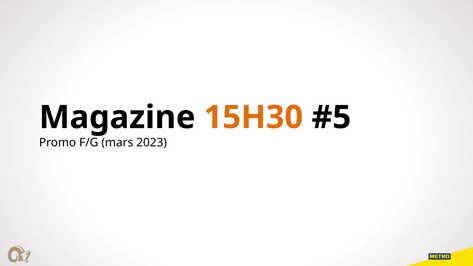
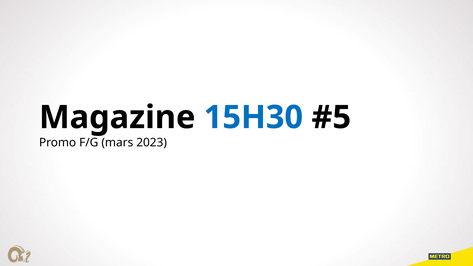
15H30 colour: orange -> blue
